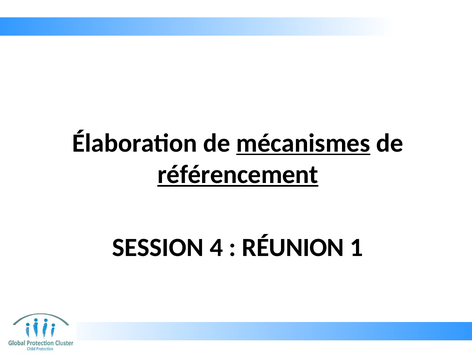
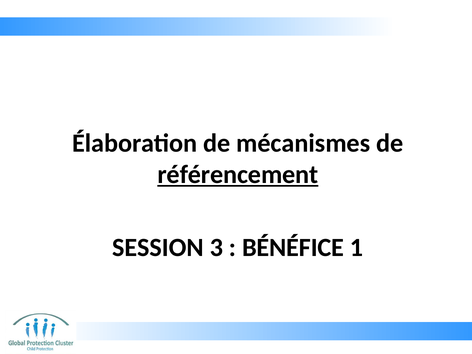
mécanismes underline: present -> none
4: 4 -> 3
RÉUNION: RÉUNION -> BÉNÉFICE
